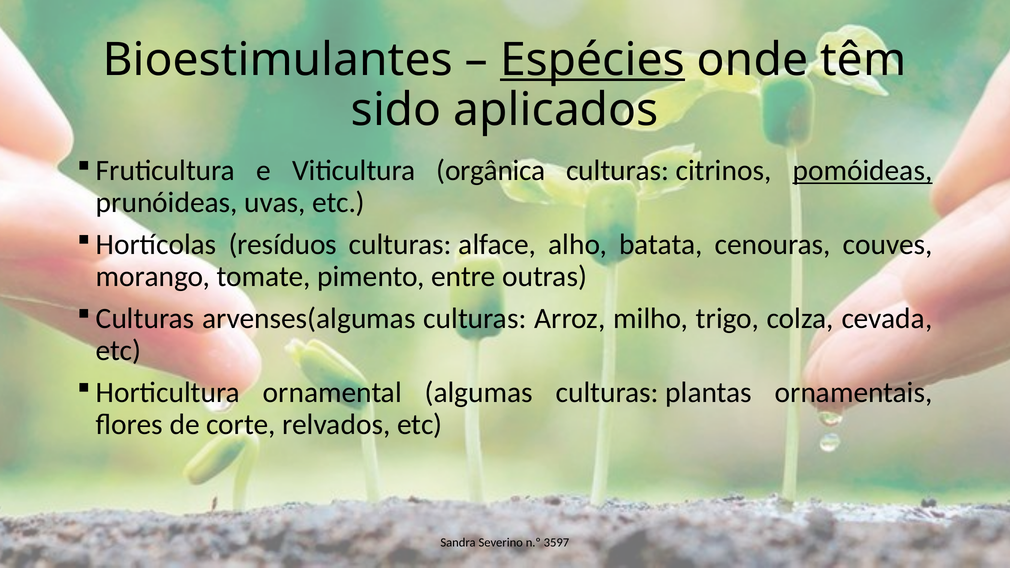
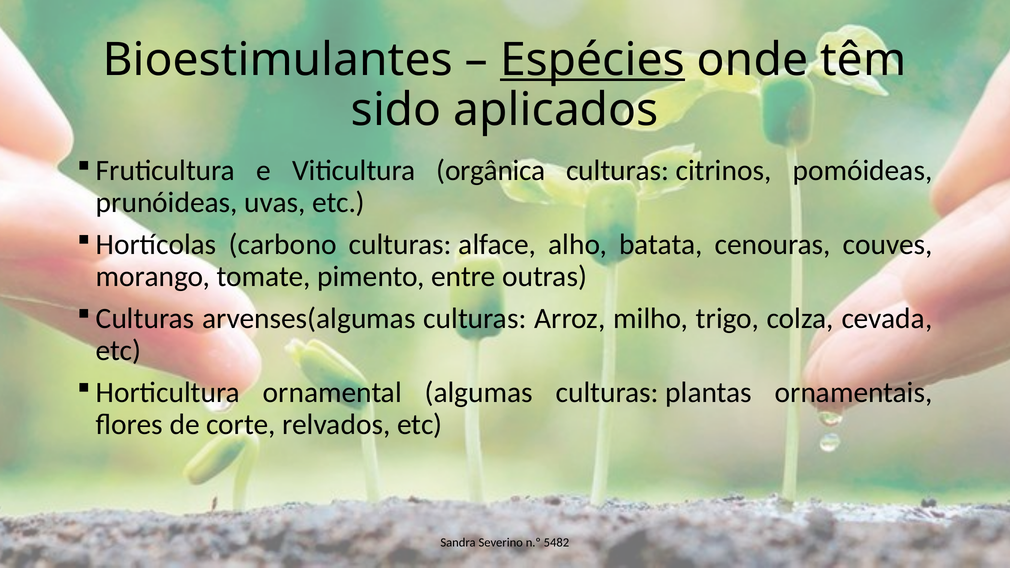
pomóideas underline: present -> none
resíduos: resíduos -> carbono
3597: 3597 -> 5482
